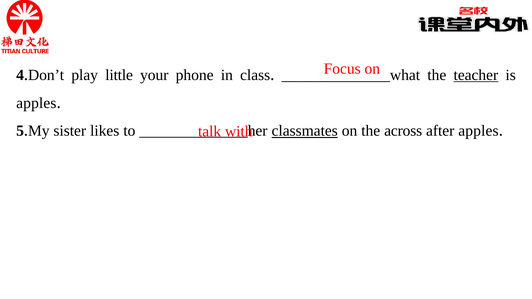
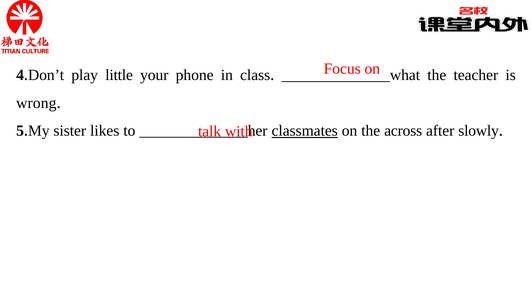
teacher underline: present -> none
apples at (36, 103): apples -> wrong
after apples: apples -> slowly
